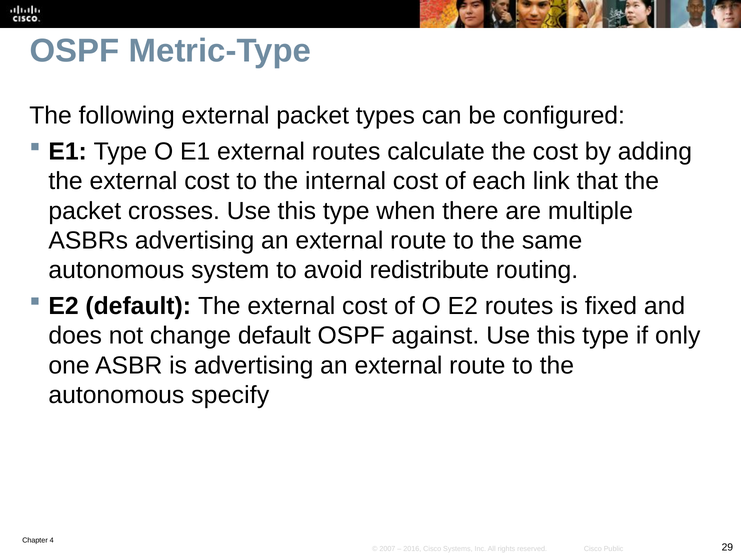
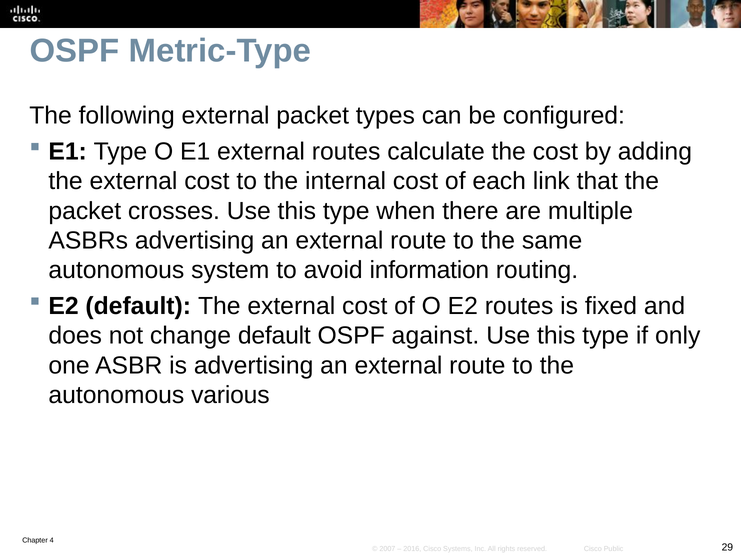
redistribute: redistribute -> information
specify: specify -> various
